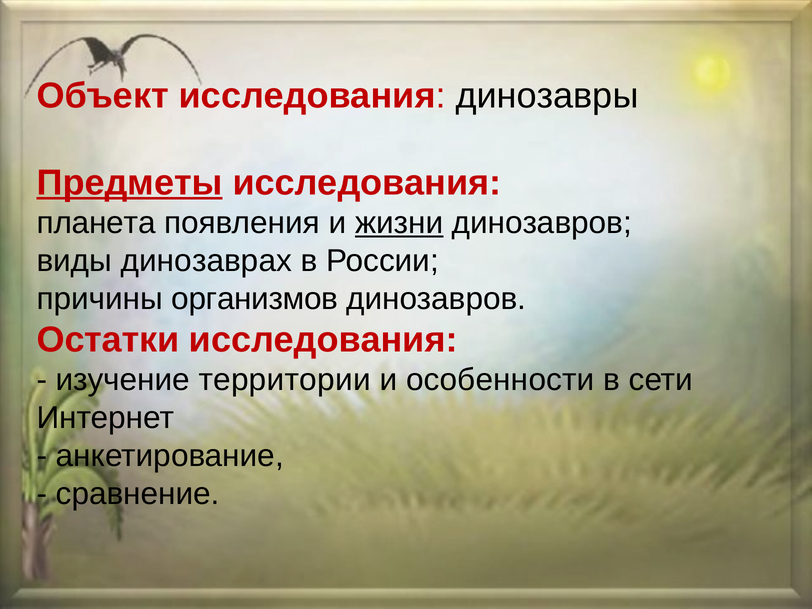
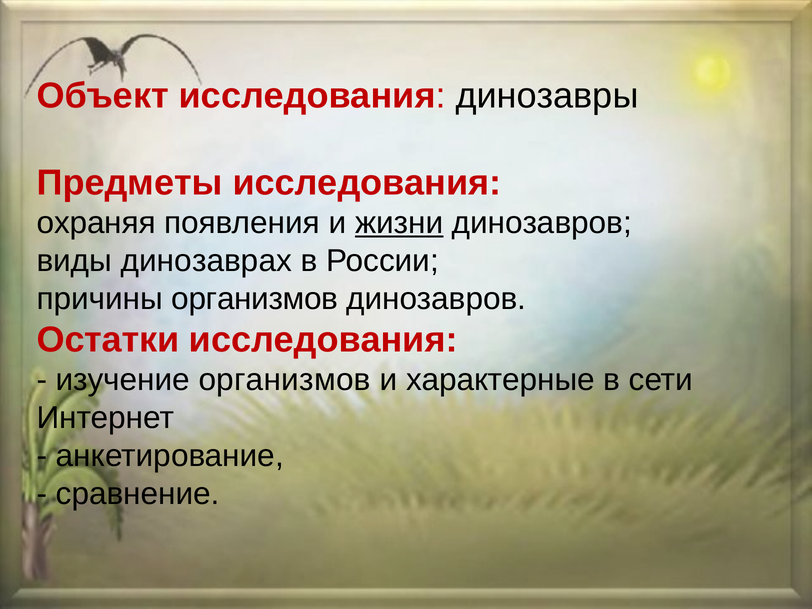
Предметы underline: present -> none
планета: планета -> охраняя
изучение территории: территории -> организмов
особенности: особенности -> характерные
